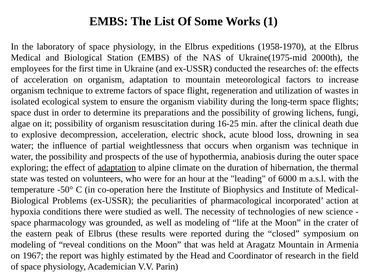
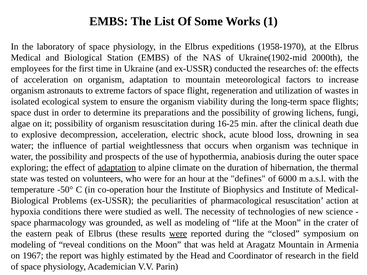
Ukraine(1975-mid: Ukraine(1975-mid -> Ukraine(1902-mid
organism technique: technique -> astronauts
leading: leading -> defines
co-operation here: here -> hour
pharmacological incorporated: incorporated -> resuscitation
were at (178, 234) underline: none -> present
